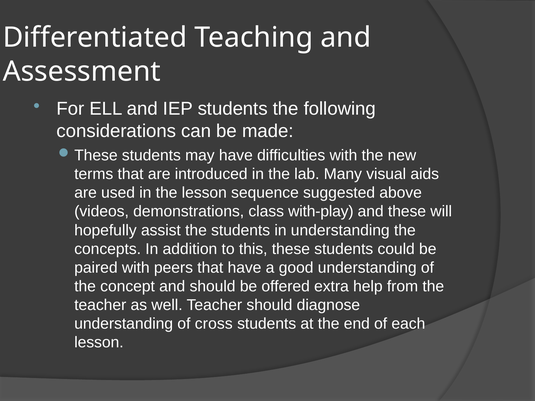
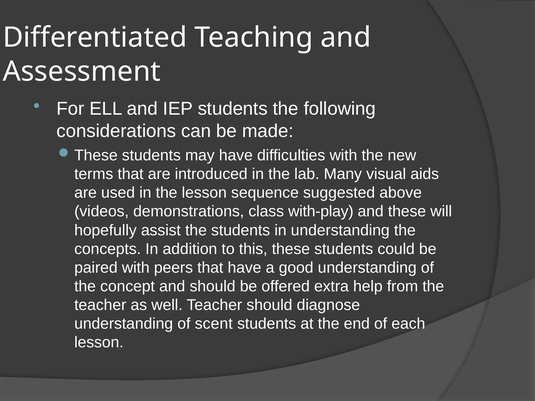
cross: cross -> scent
